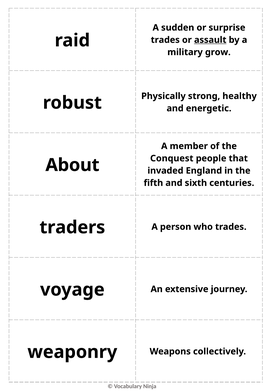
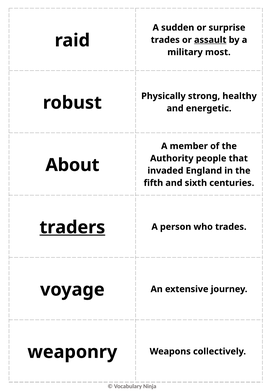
grow: grow -> most
Conquest: Conquest -> Authority
traders underline: none -> present
